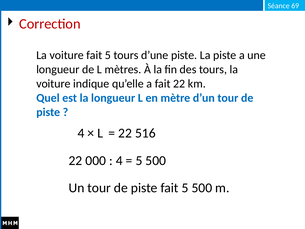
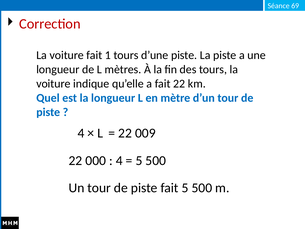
voiture fait 5: 5 -> 1
516: 516 -> 009
